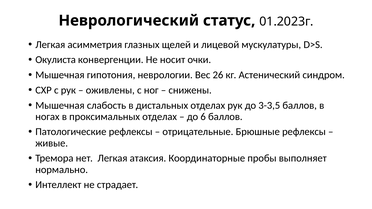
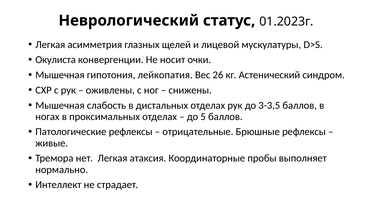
неврологии: неврологии -> лейкопатия
6: 6 -> 5
